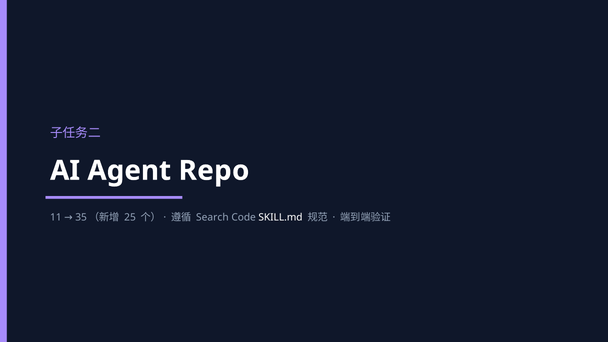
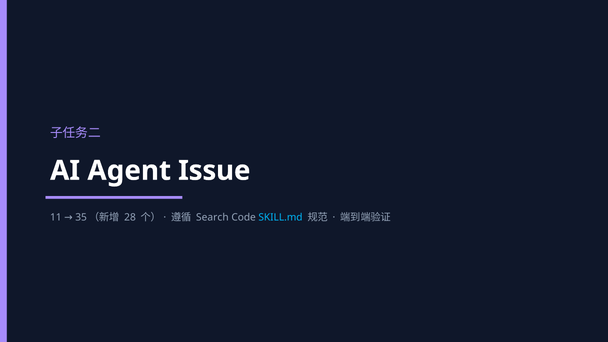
Repo: Repo -> Issue
25: 25 -> 28
SKILL.md colour: white -> light blue
